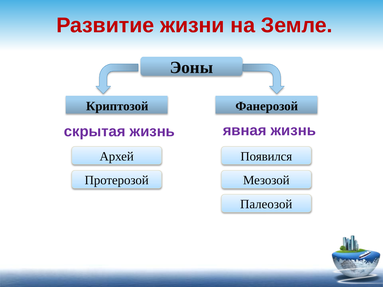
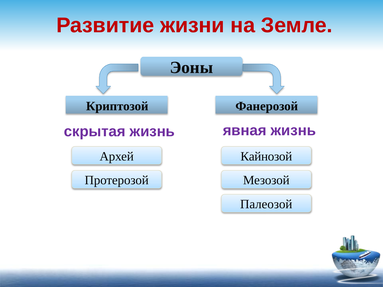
Появился: Появился -> Кайнозой
